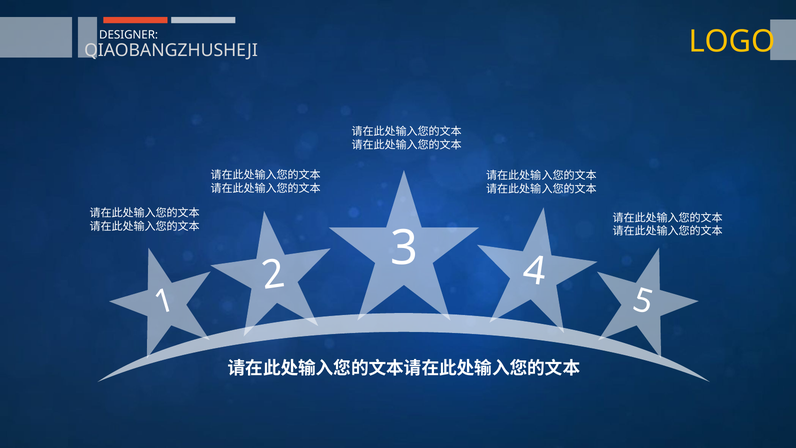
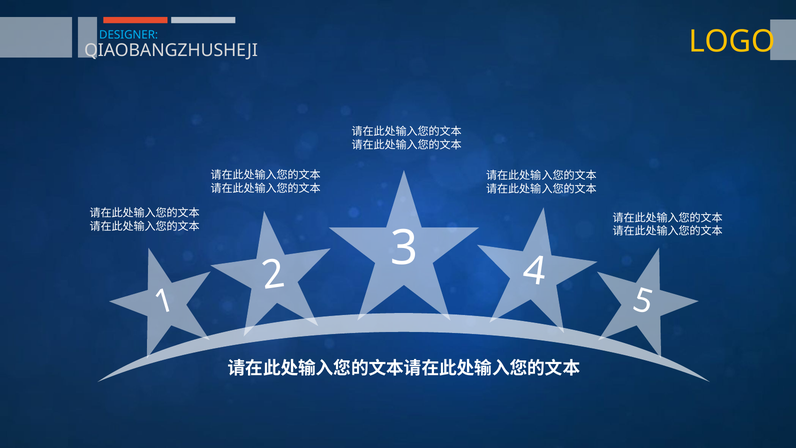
DESIGNER colour: white -> light blue
